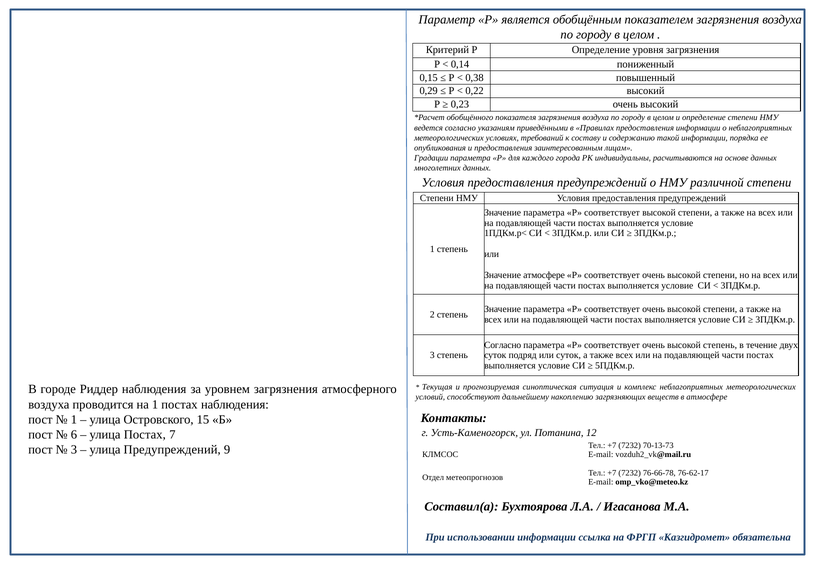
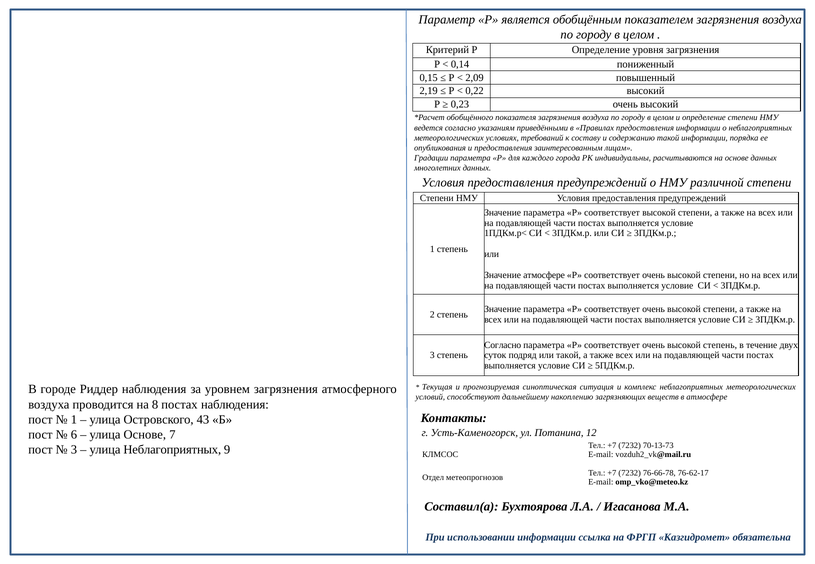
0,38: 0,38 -> 2,09
0,29: 0,29 -> 2,19
или суток: суток -> такой
на 1: 1 -> 8
15: 15 -> 43
улица Постах: Постах -> Основе
улица Предупреждений: Предупреждений -> Неблагоприятных
